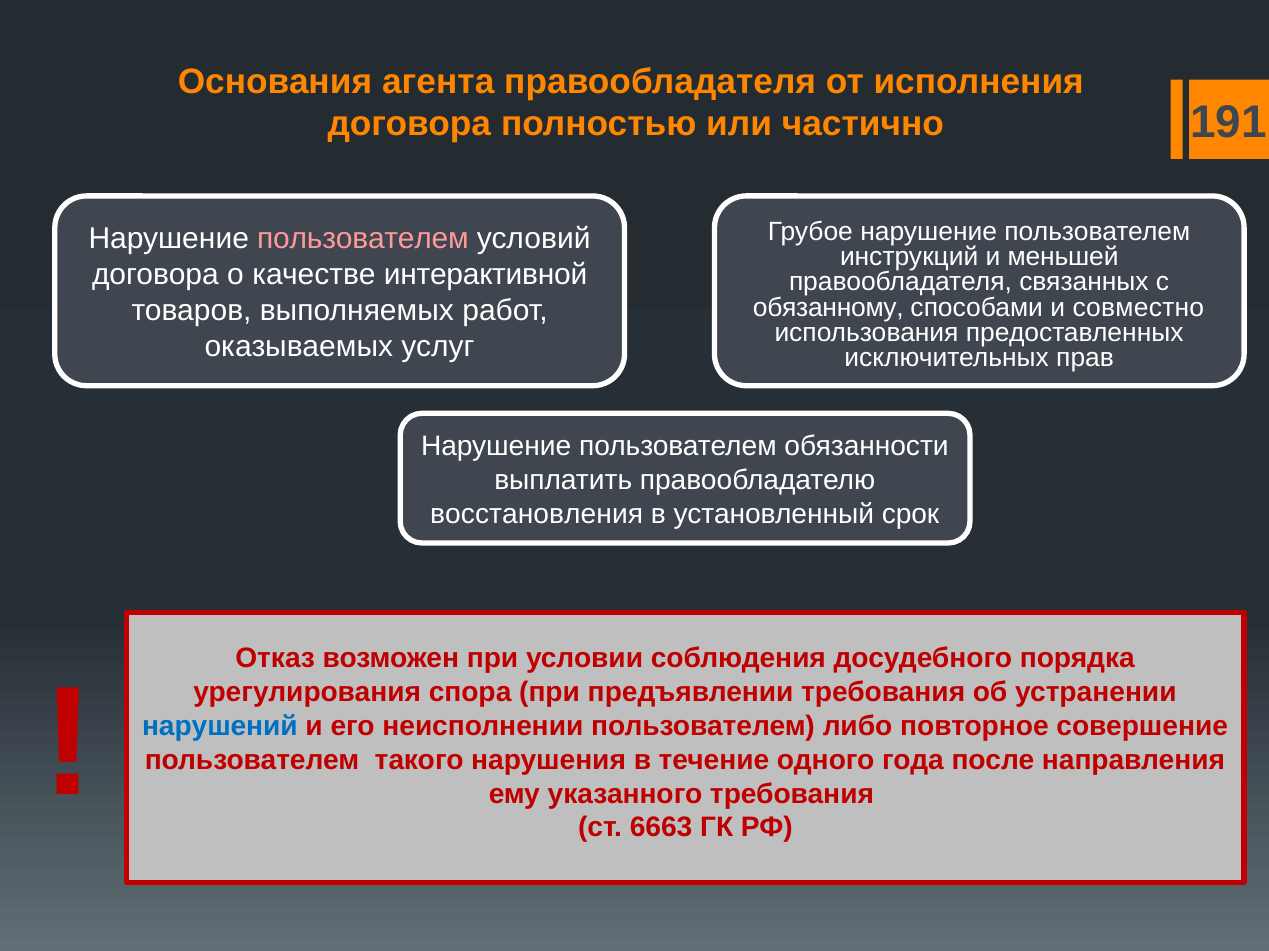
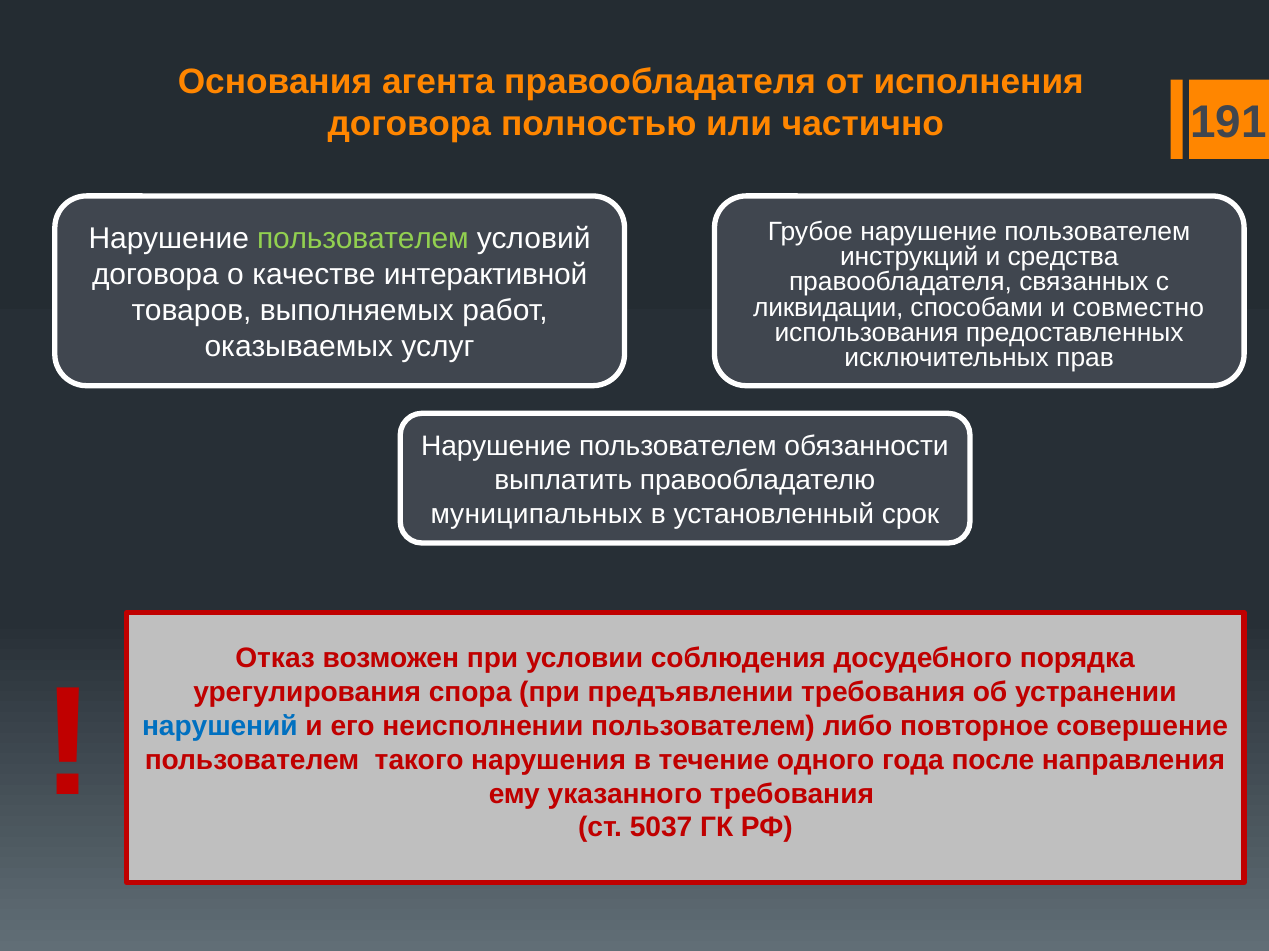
пользователем at (363, 239) colour: pink -> light green
меньшей: меньшей -> средства
обязанному: обязанному -> ликвидации
восстановления: восстановления -> муниципальных
6663: 6663 -> 5037
